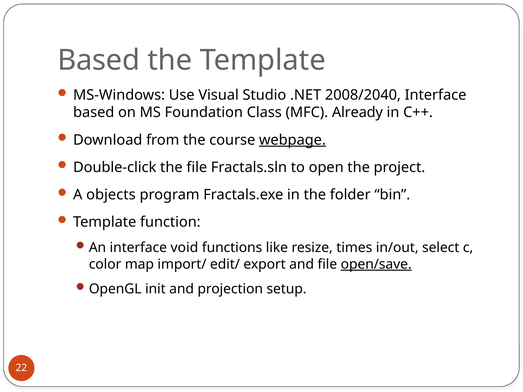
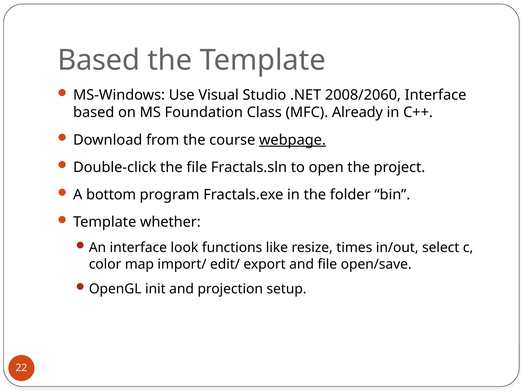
2008/2040: 2008/2040 -> 2008/2060
objects: objects -> bottom
function: function -> whether
void: void -> look
open/save underline: present -> none
